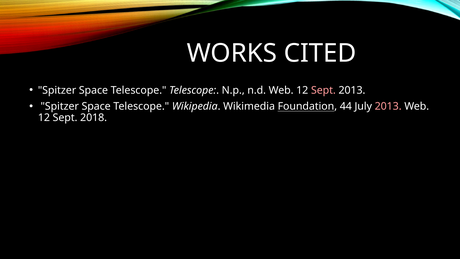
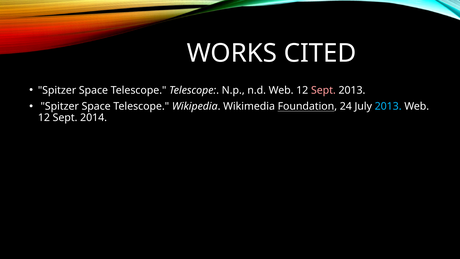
44: 44 -> 24
2013 at (388, 106) colour: pink -> light blue
2018: 2018 -> 2014
